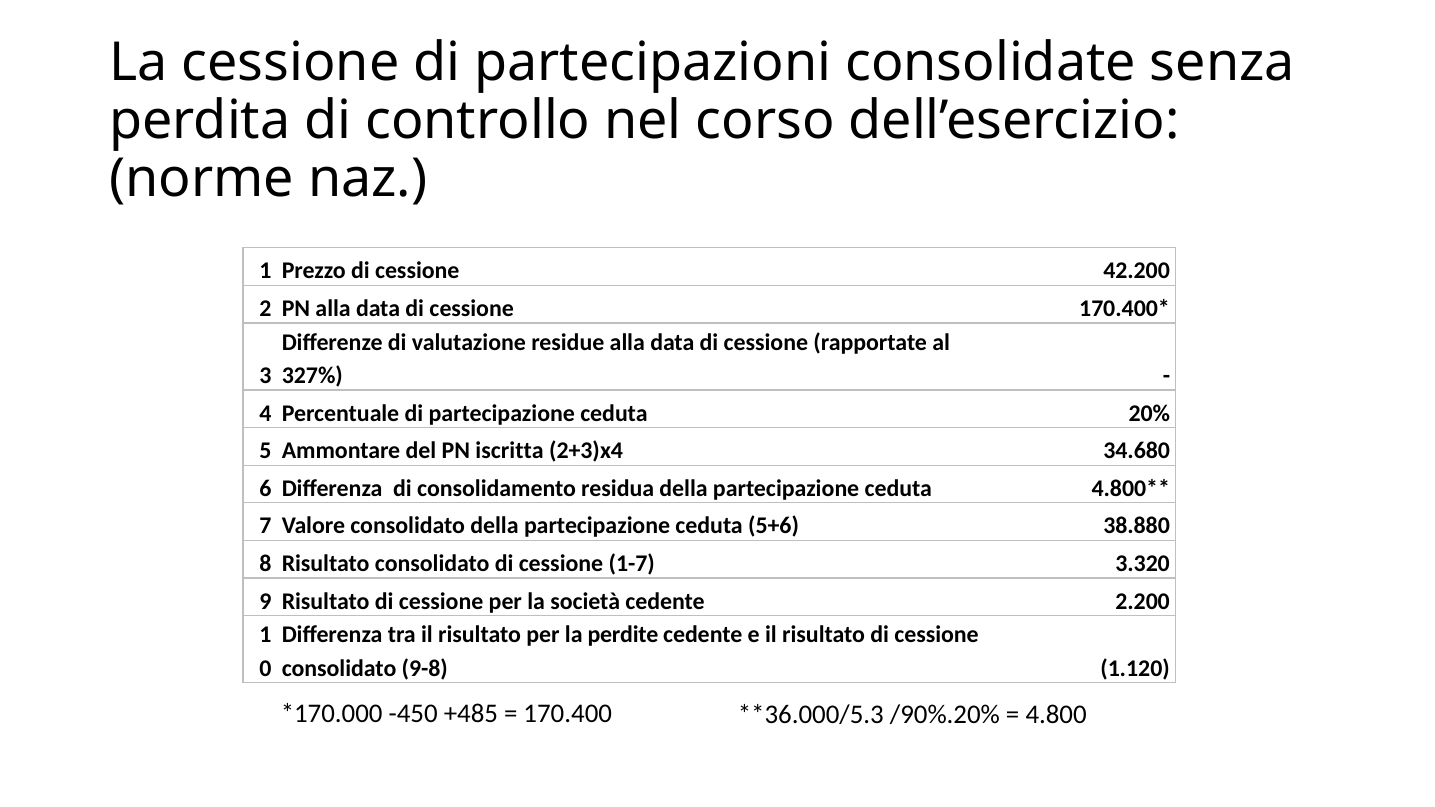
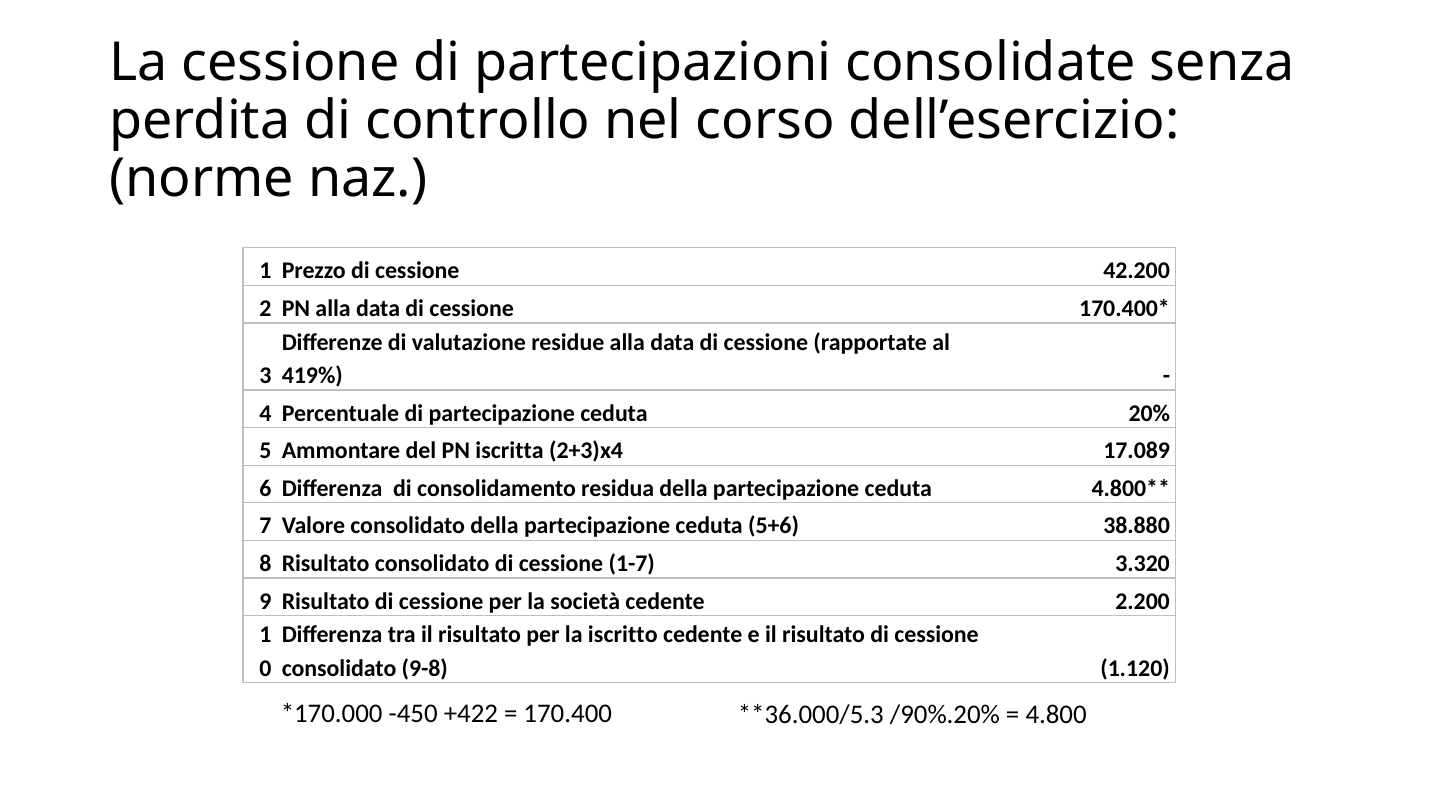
327%: 327% -> 419%
34.680: 34.680 -> 17.089
perdite: perdite -> iscritto
+485: +485 -> +422
